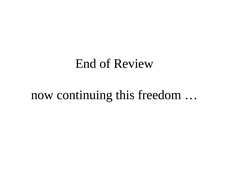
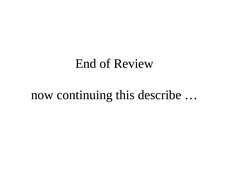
freedom: freedom -> describe
